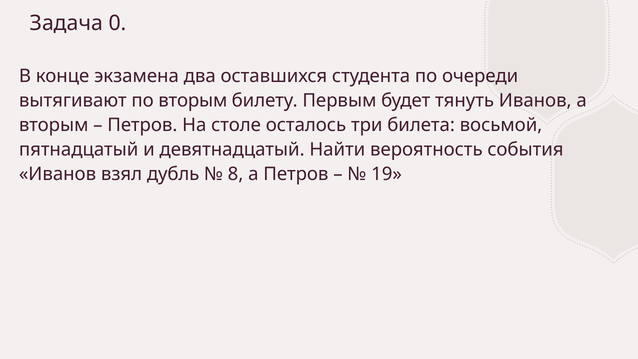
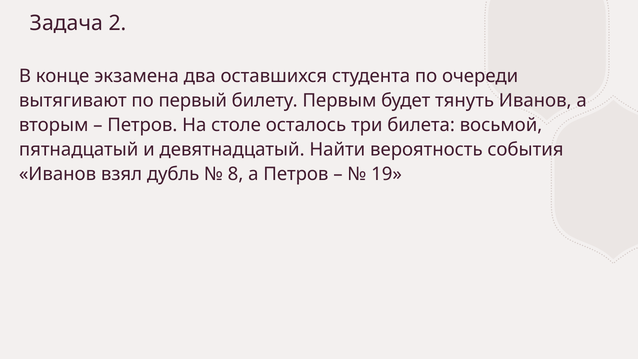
0: 0 -> 2
по вторым: вторым -> первый
